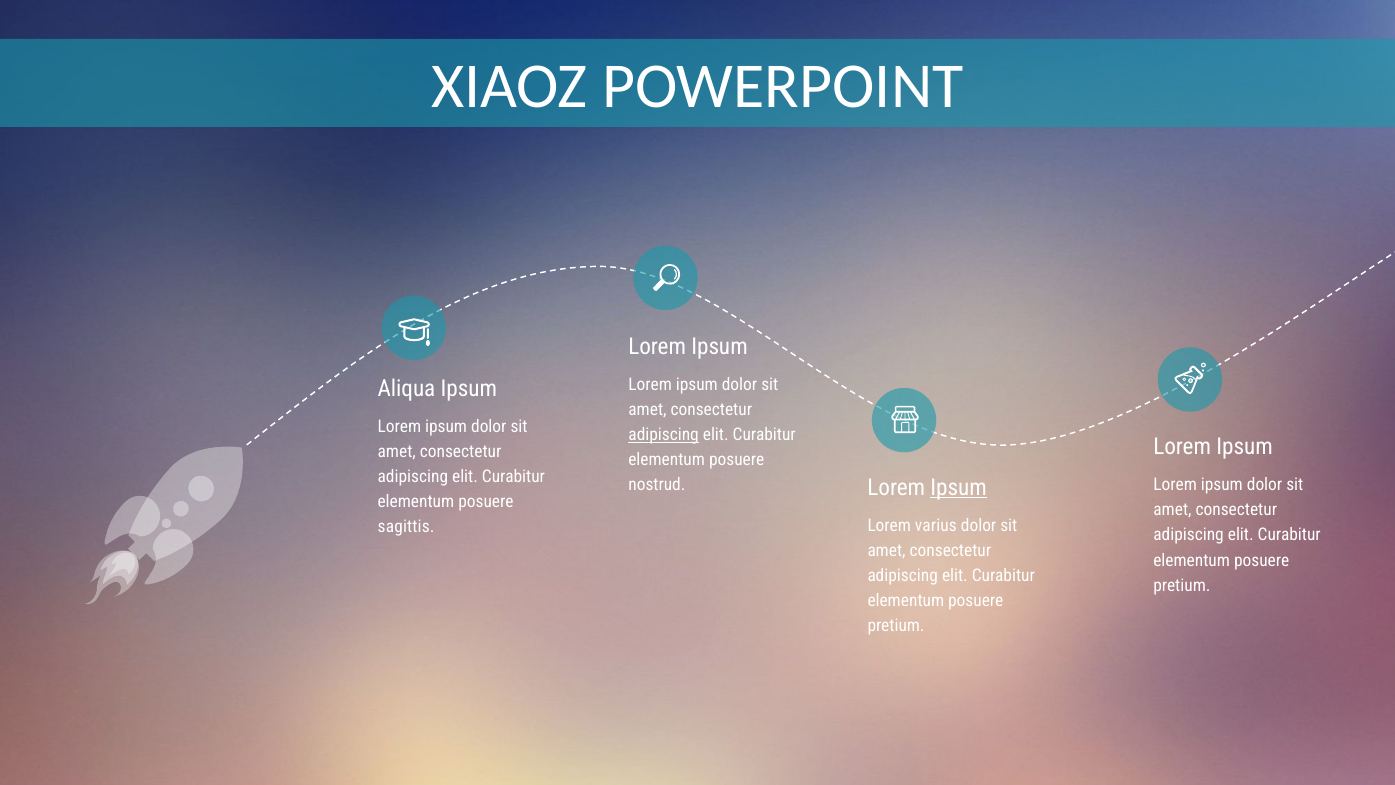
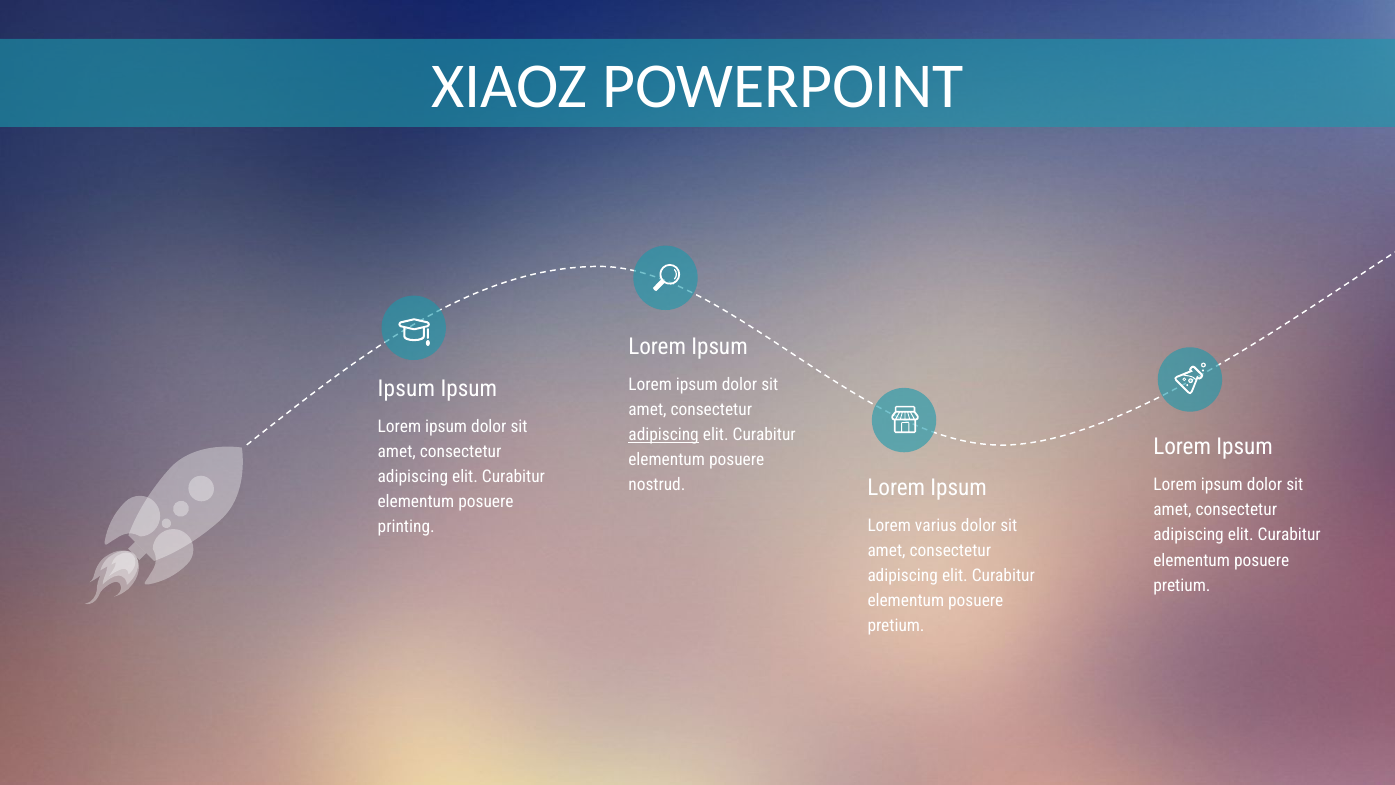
Aliqua at (406, 389): Aliqua -> Ipsum
Ipsum at (959, 488) underline: present -> none
sagittis: sagittis -> printing
